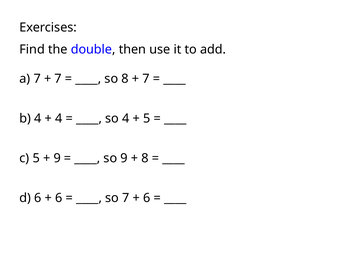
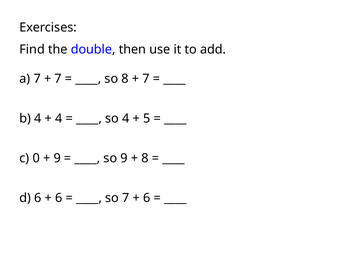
c 5: 5 -> 0
